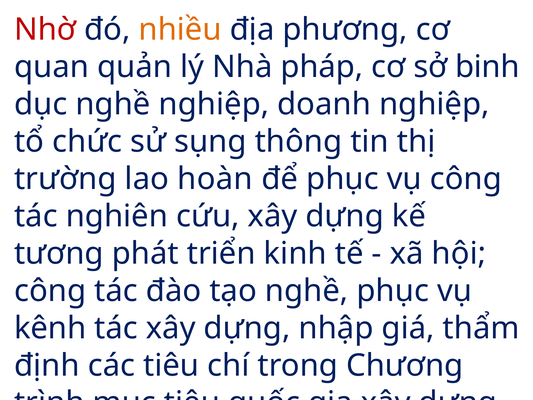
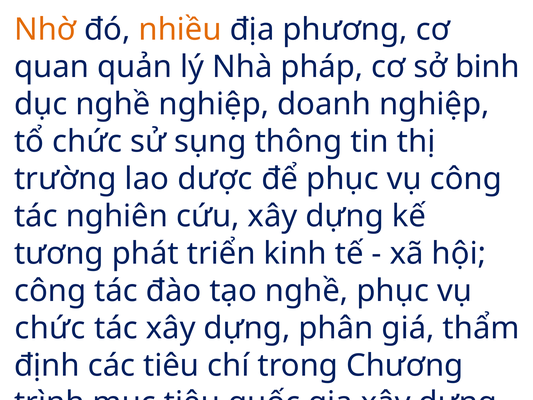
Nhờ colour: red -> orange
hoàn: hoàn -> dược
kênh at (50, 328): kênh -> chức
nhập: nhập -> phân
